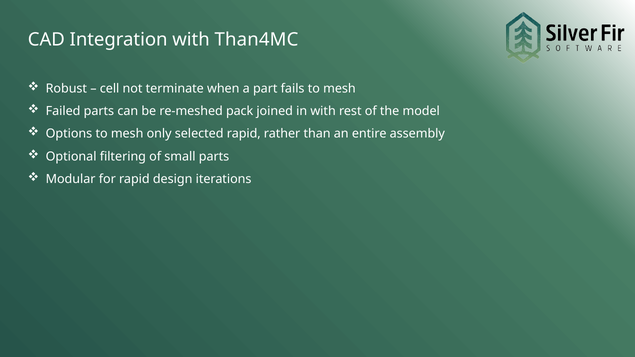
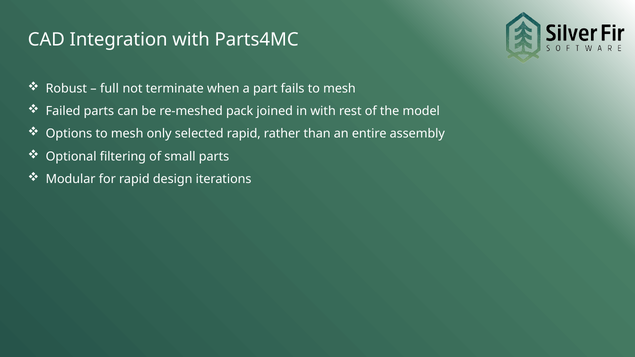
Than4MC: Than4MC -> Parts4MC
cell: cell -> full
